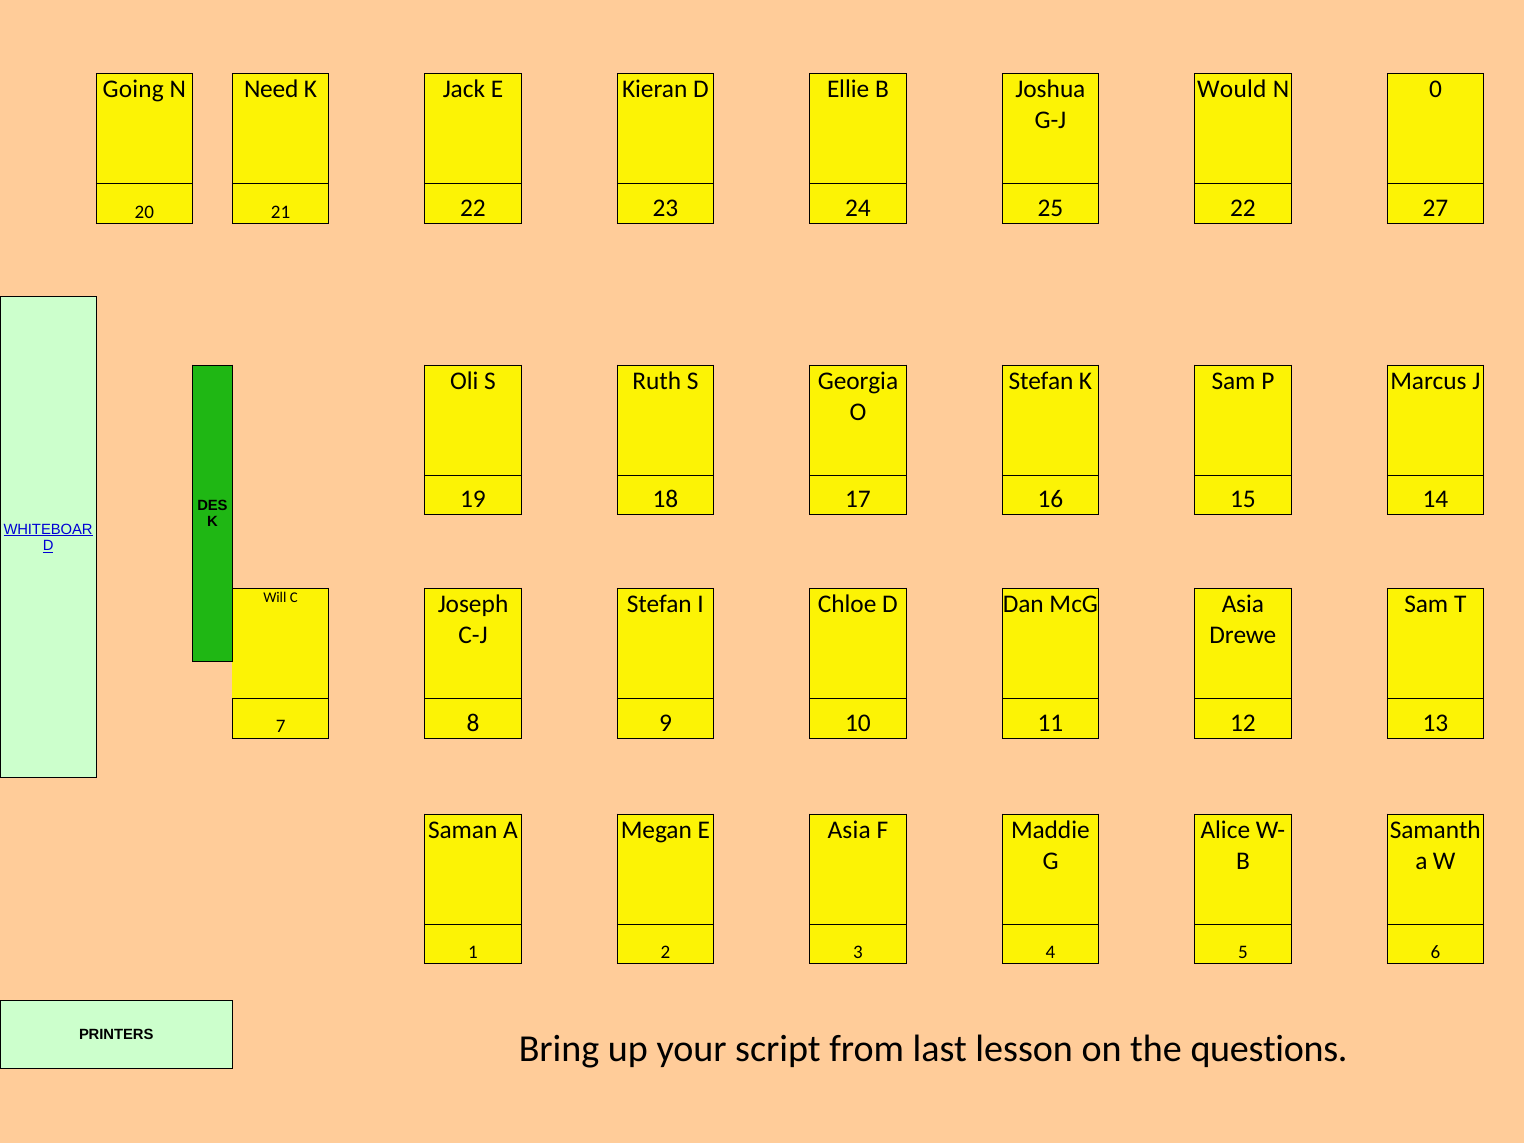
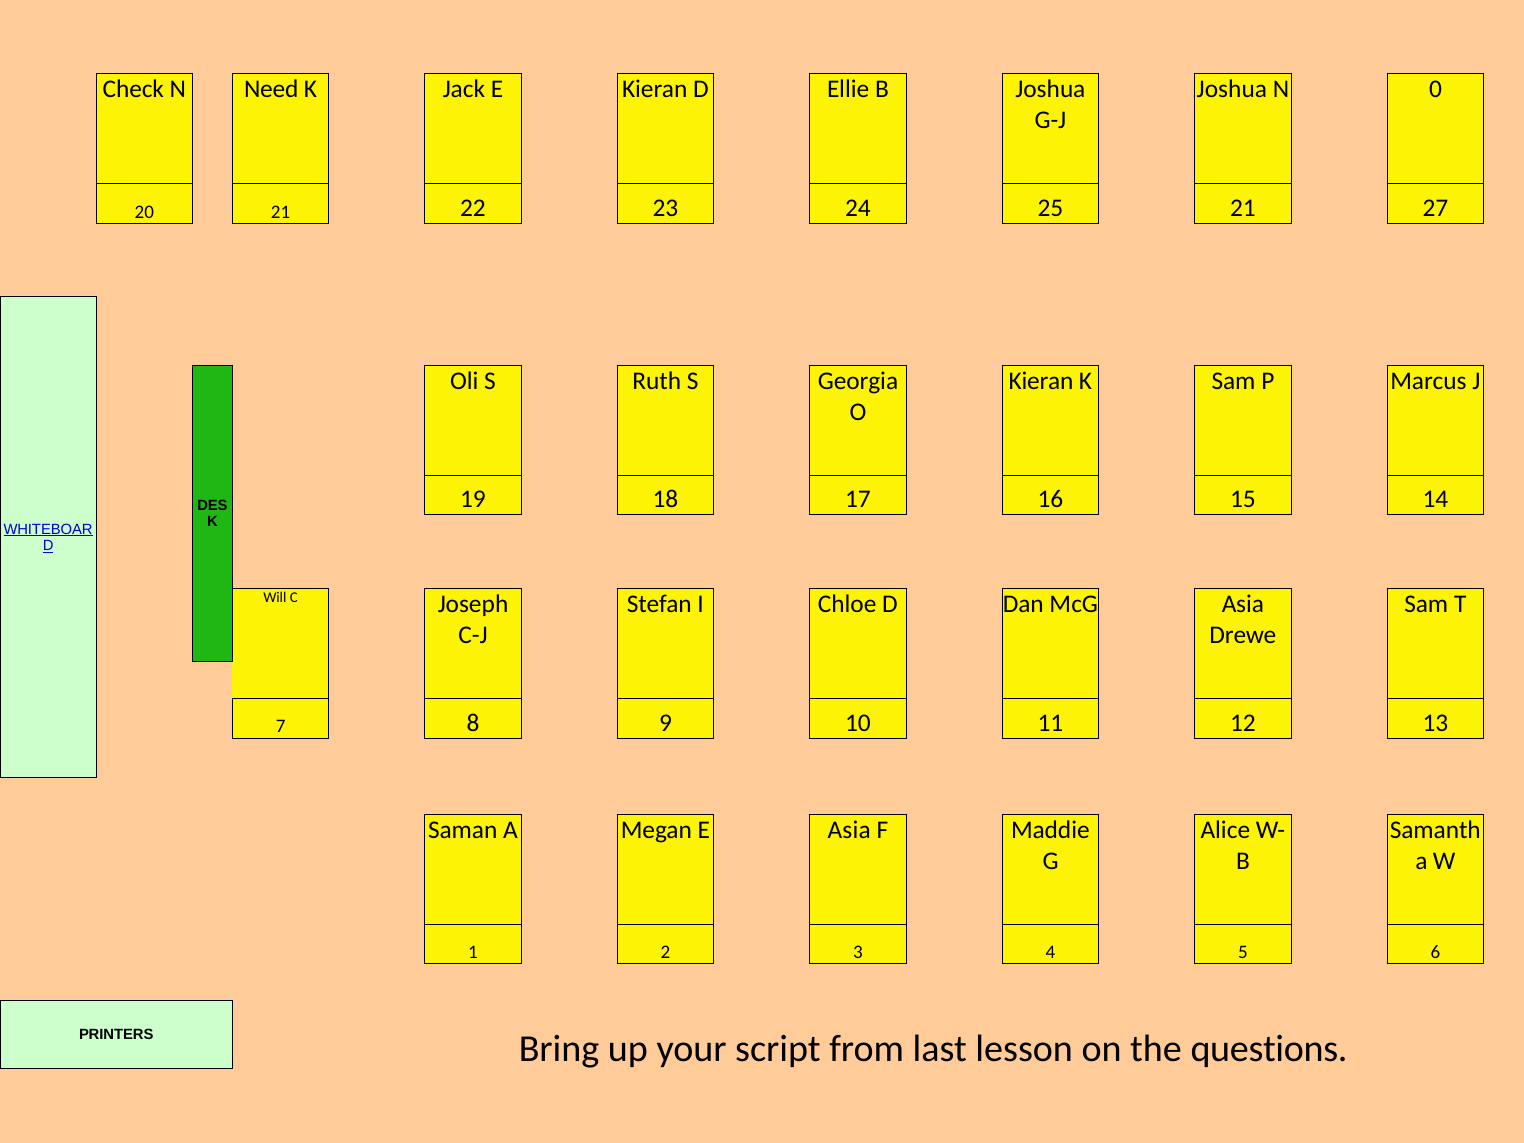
Going: Going -> Check
Would at (1232, 89): Would -> Joshua
25 22: 22 -> 21
Stefan at (1041, 381): Stefan -> Kieran
